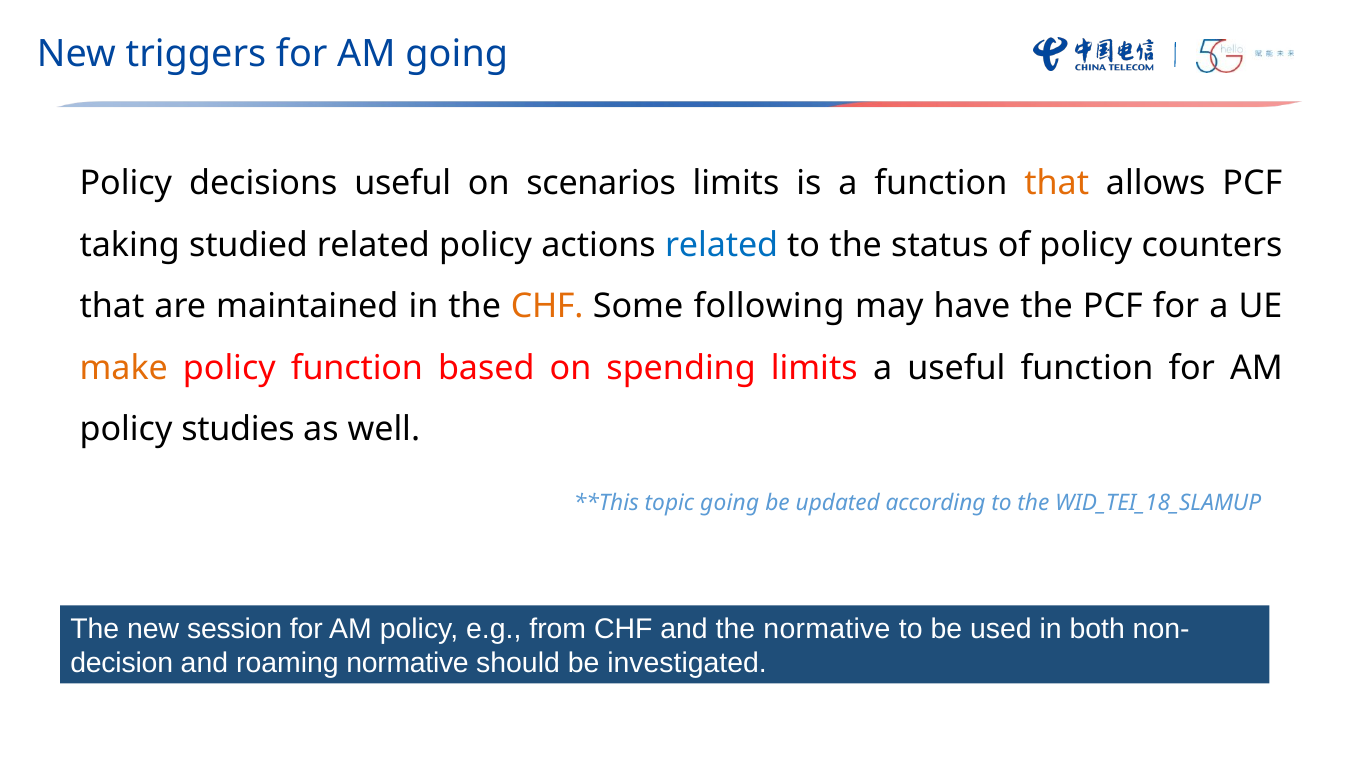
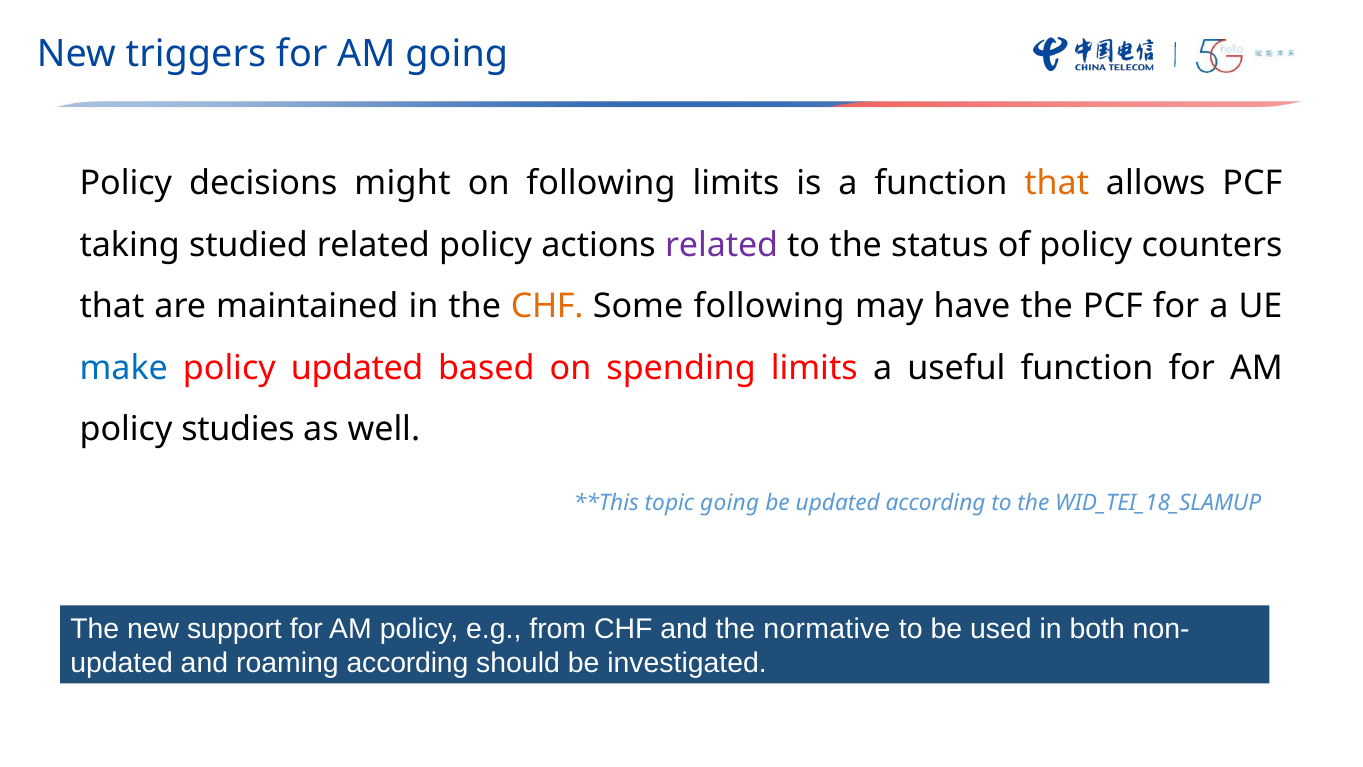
decisions useful: useful -> might
on scenarios: scenarios -> following
related at (722, 245) colour: blue -> purple
make colour: orange -> blue
policy function: function -> updated
session: session -> support
decision at (122, 663): decision -> updated
roaming normative: normative -> according
